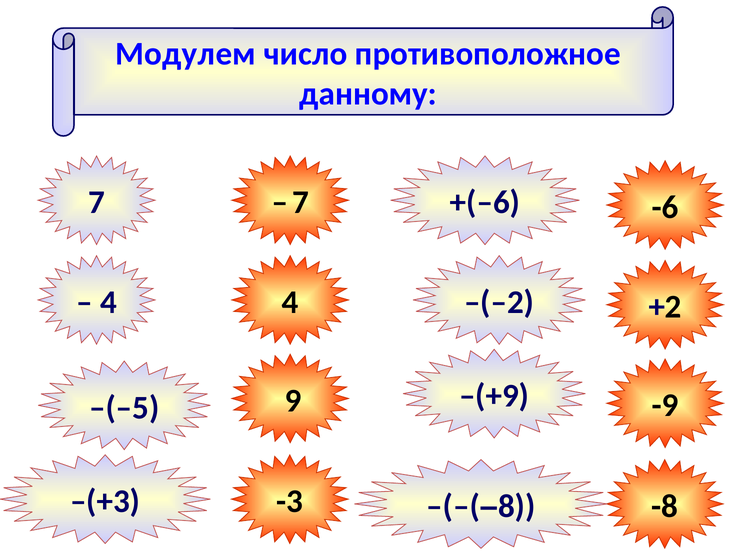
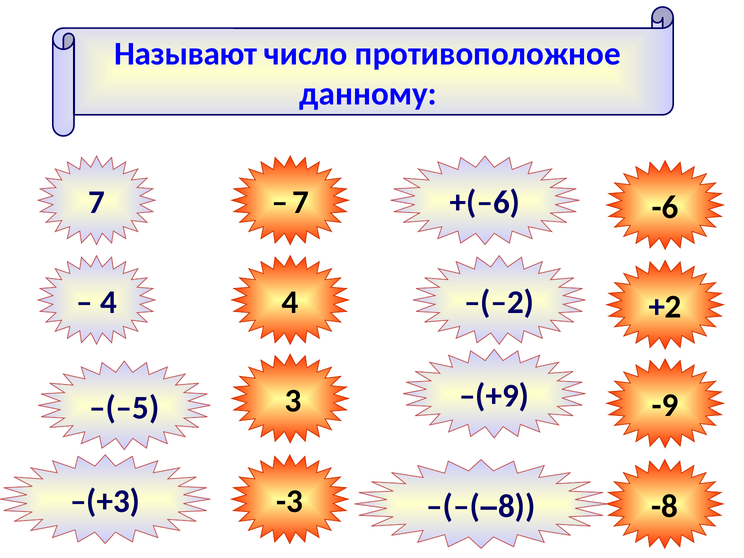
Модулем: Модулем -> Называют
9: 9 -> 3
